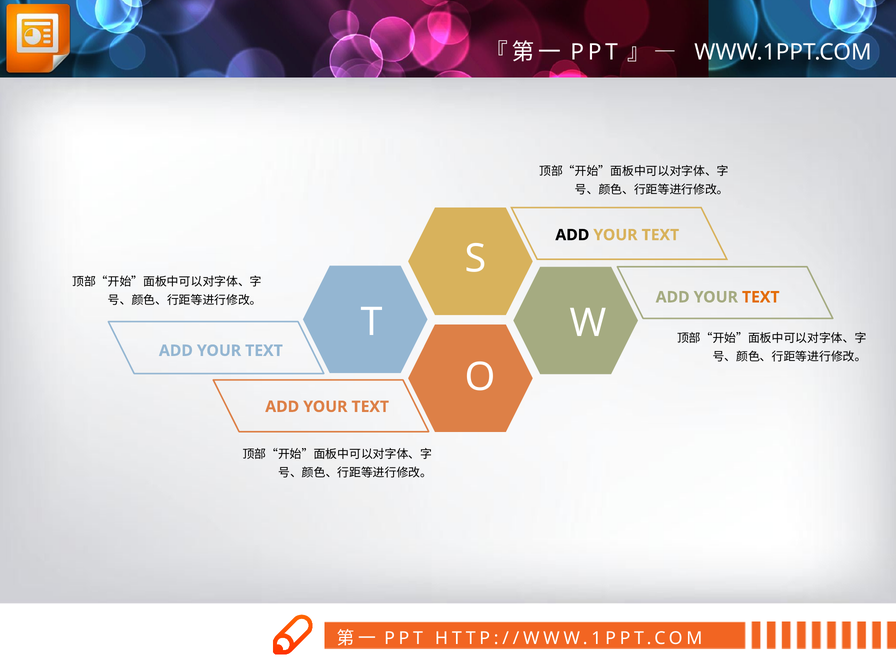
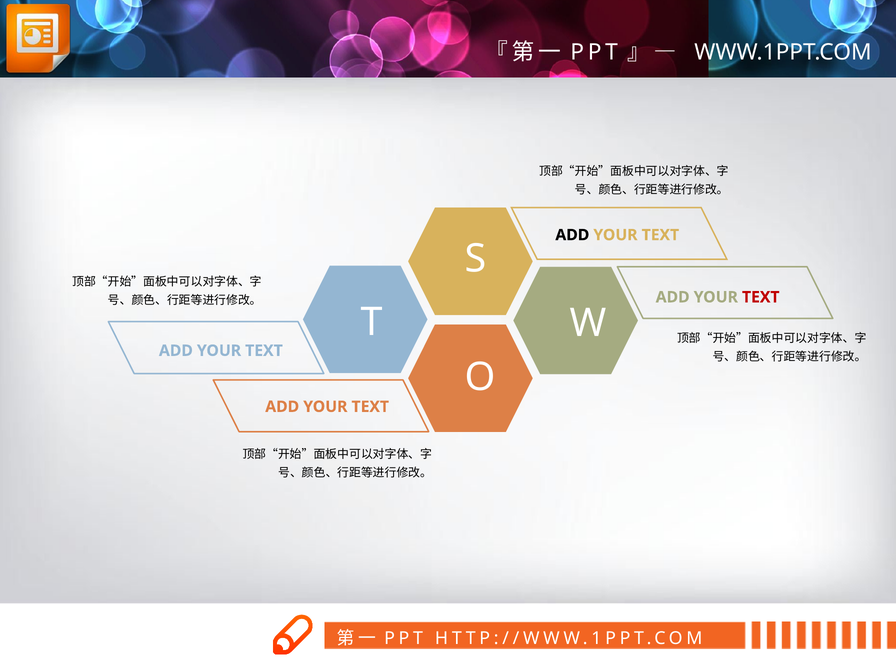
TEXT at (761, 297) colour: orange -> red
